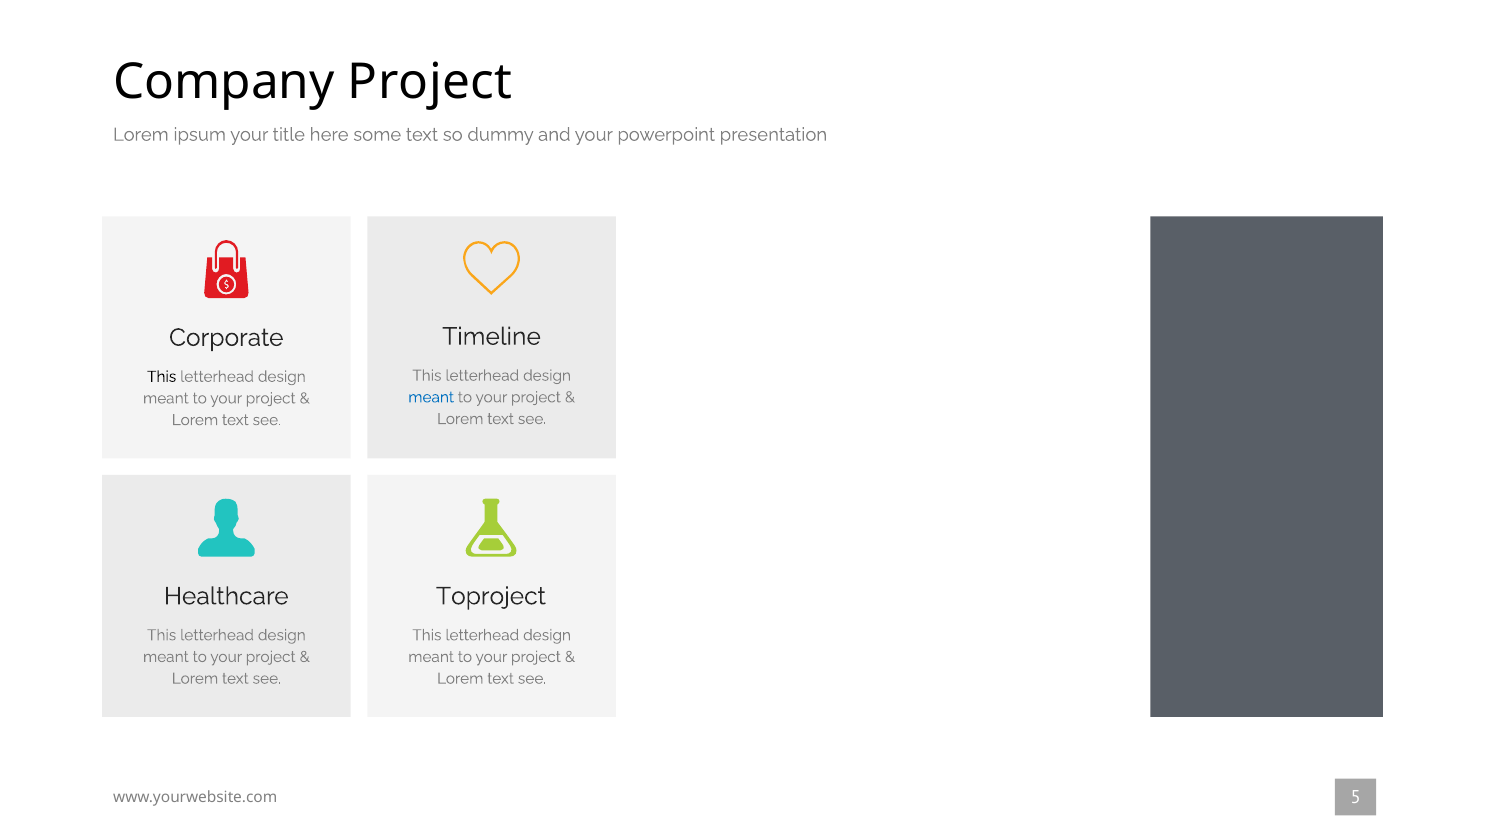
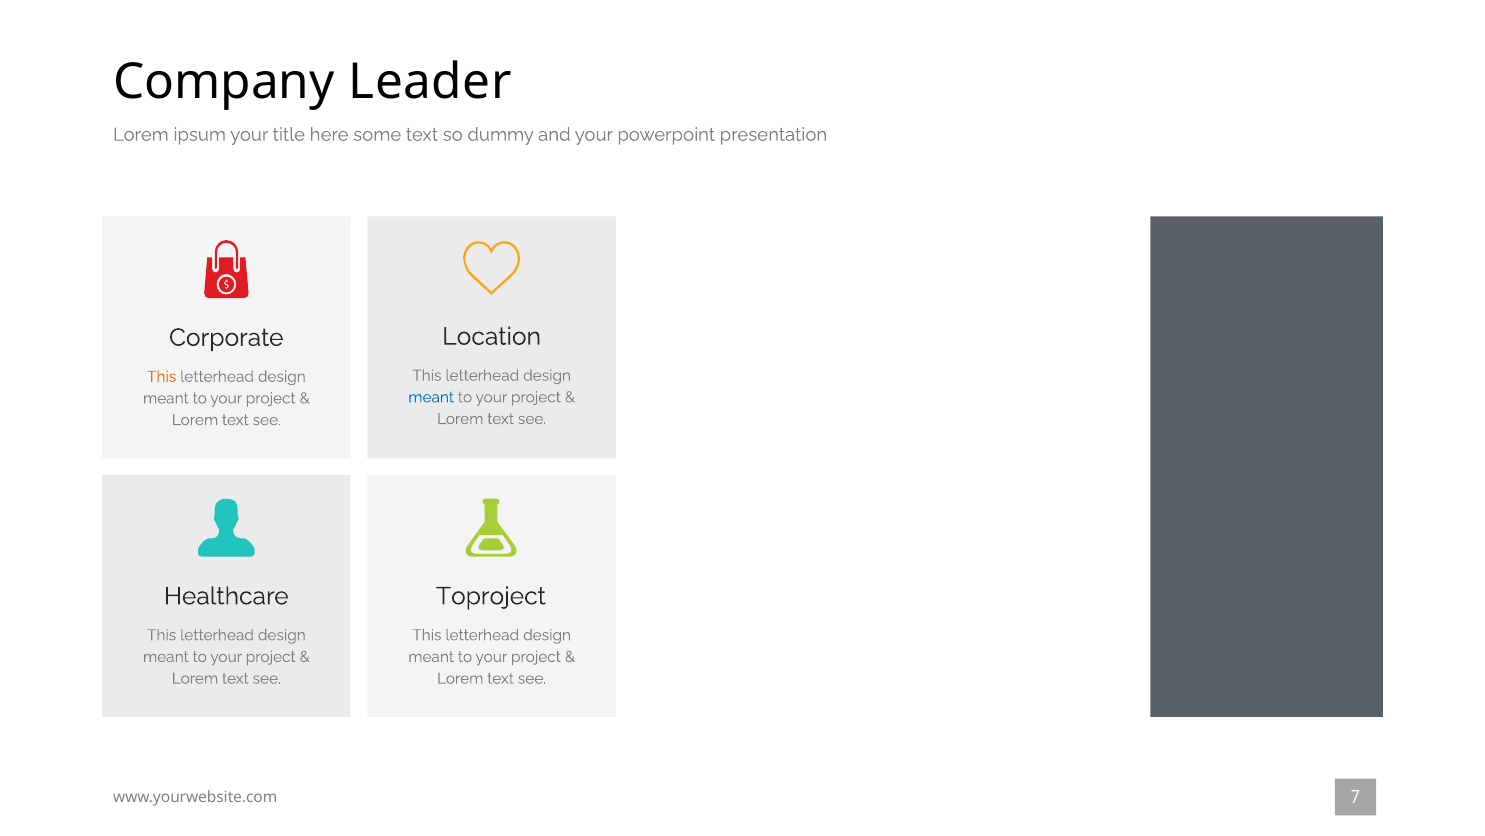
Company Project: Project -> Leader
Timeline: Timeline -> Location
This at (162, 376) colour: black -> orange
5: 5 -> 7
